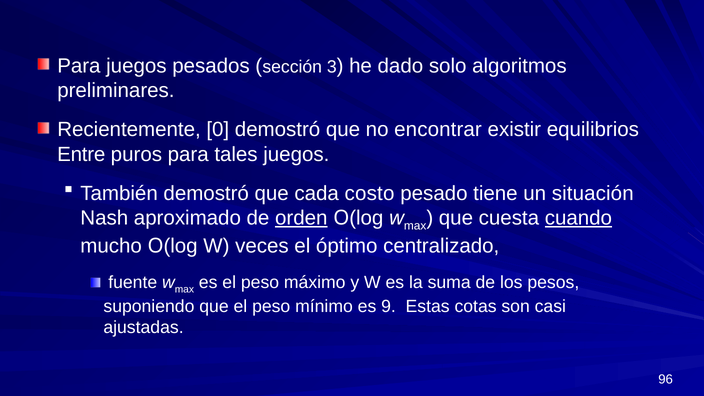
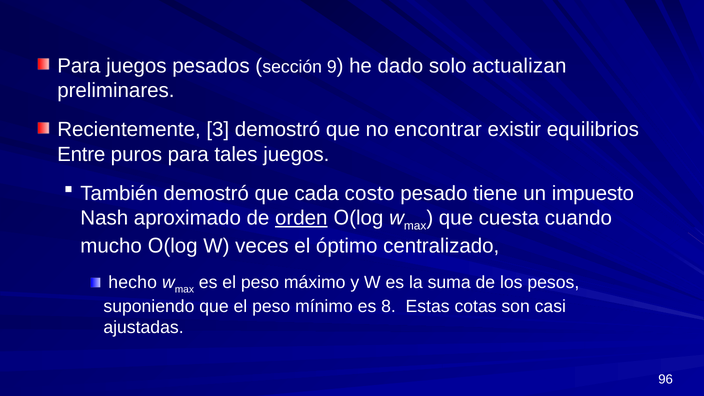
3: 3 -> 9
algoritmos: algoritmos -> actualizan
0: 0 -> 3
situación: situación -> impuesto
cuando underline: present -> none
fuente: fuente -> hecho
9: 9 -> 8
